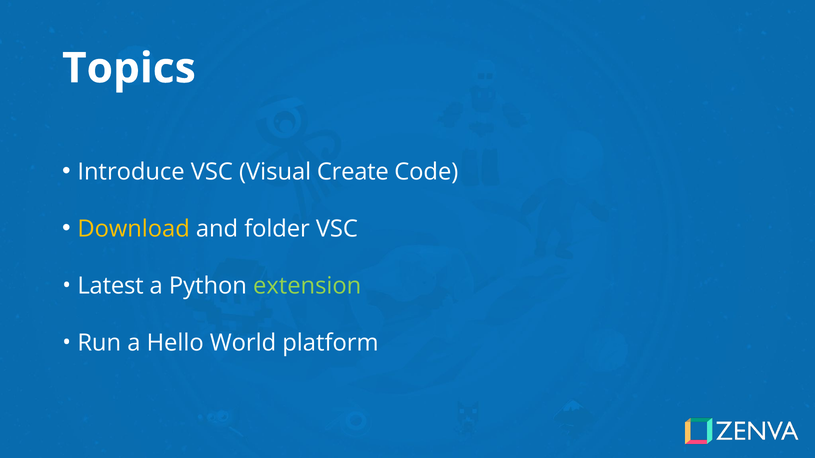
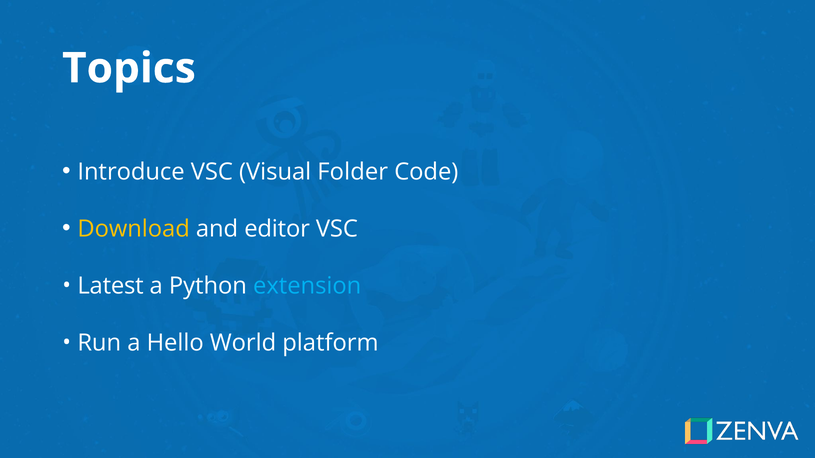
Create: Create -> Folder
folder: folder -> editor
extension colour: light green -> light blue
